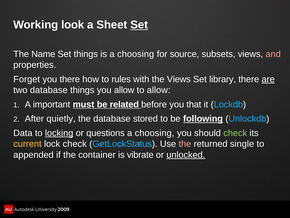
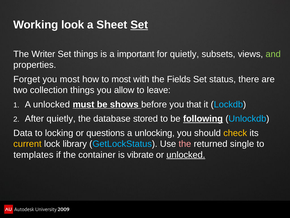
Name: Name -> Writer
is a choosing: choosing -> important
for source: source -> quietly
and colour: pink -> light green
you there: there -> most
to rules: rules -> most
the Views: Views -> Fields
library: library -> status
are underline: present -> none
two database: database -> collection
to allow: allow -> leave
A important: important -> unlocked
related: related -> shows
locking underline: present -> none
choosing at (155, 133): choosing -> unlocking
check at (235, 133) colour: light green -> yellow
lock check: check -> library
appended: appended -> templates
